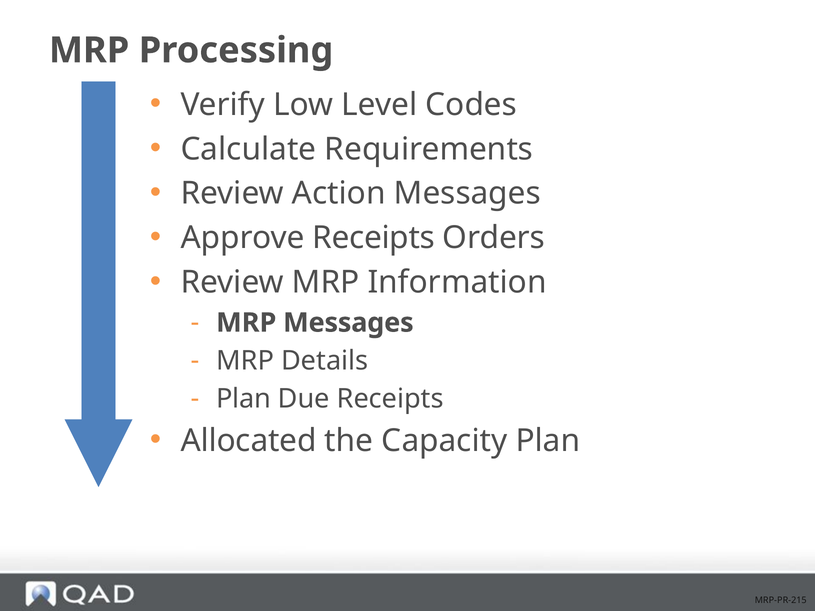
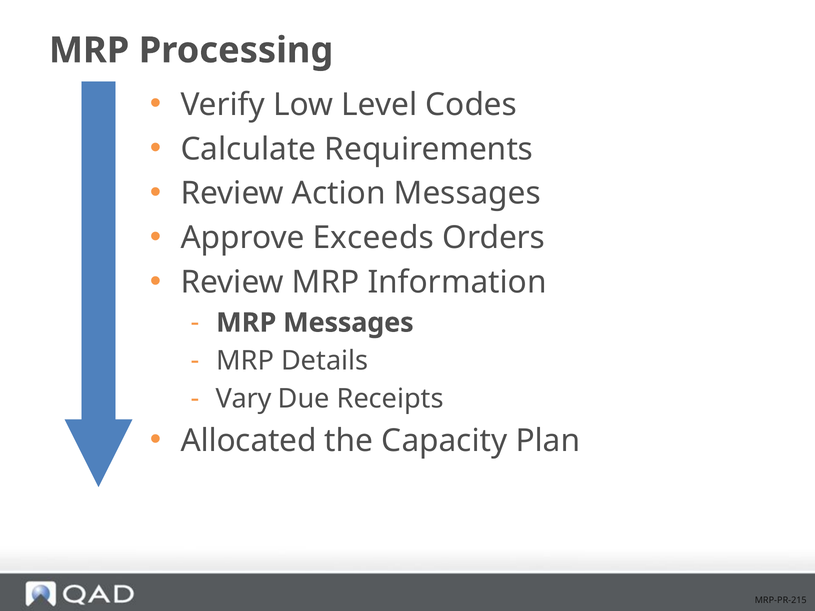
Approve Receipts: Receipts -> Exceeds
Plan at (244, 399): Plan -> Vary
